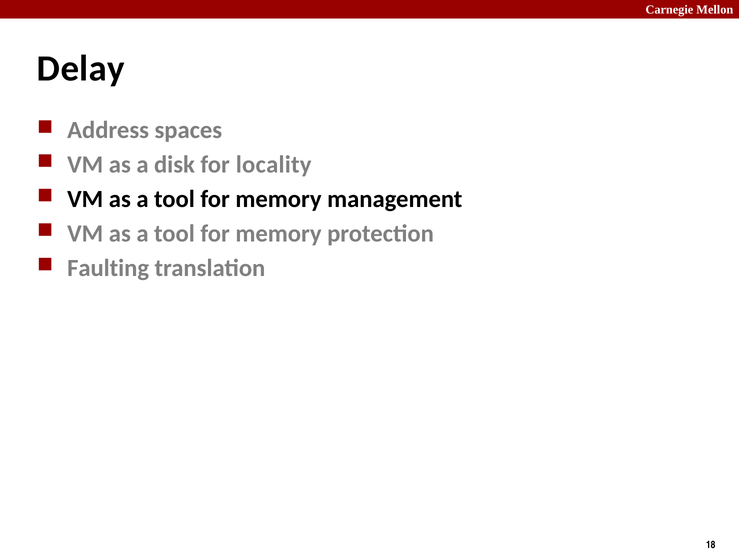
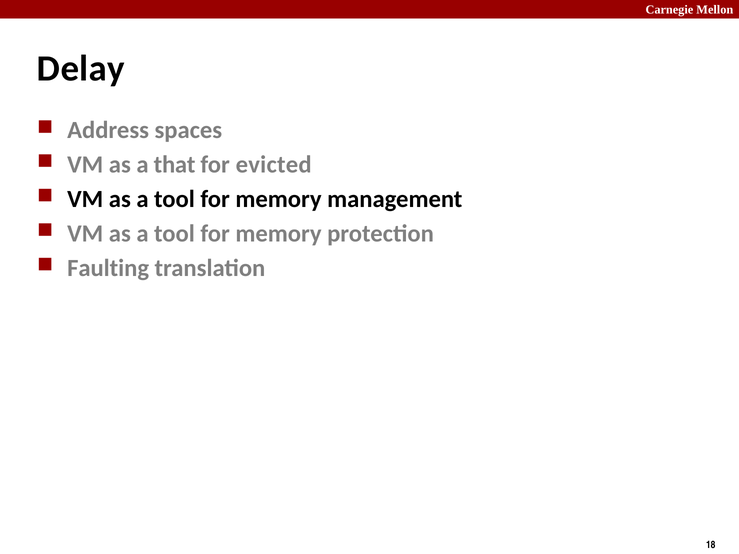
disk: disk -> that
locality: locality -> evicted
